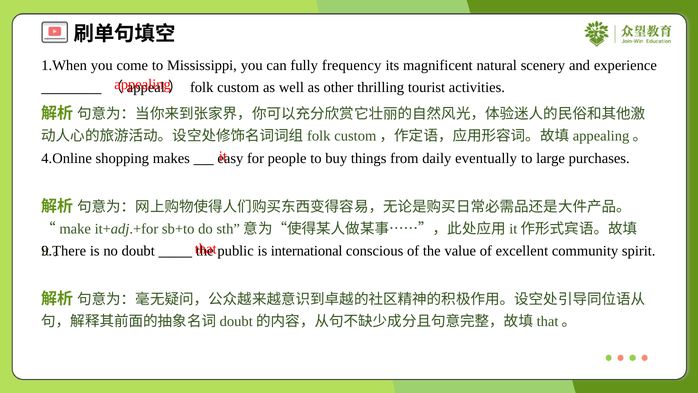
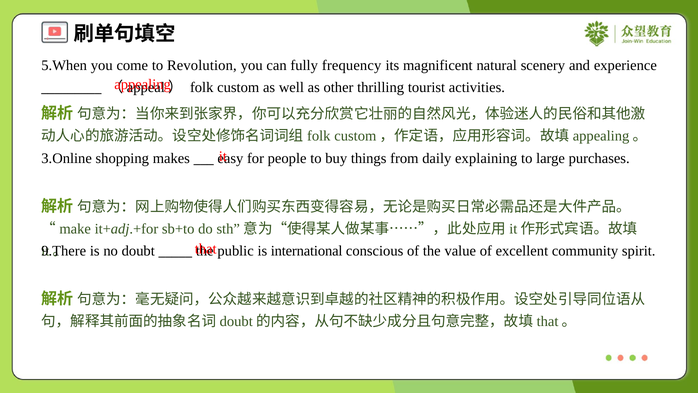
1.When: 1.When -> 5.When
Mississippi: Mississippi -> Revolution
4.Online: 4.Online -> 3.Online
eventually: eventually -> explaining
